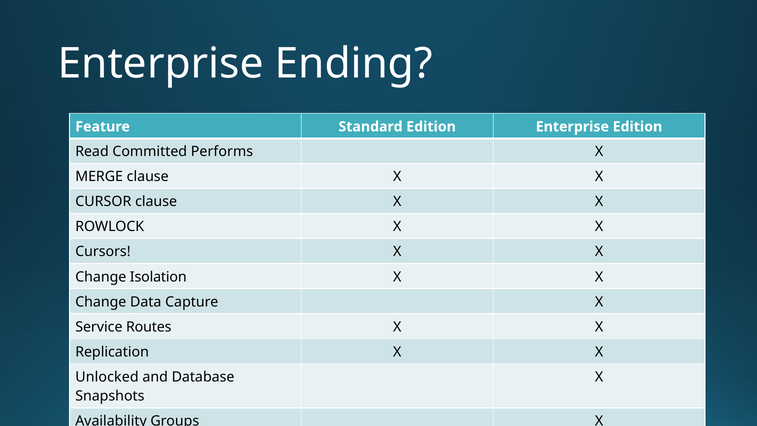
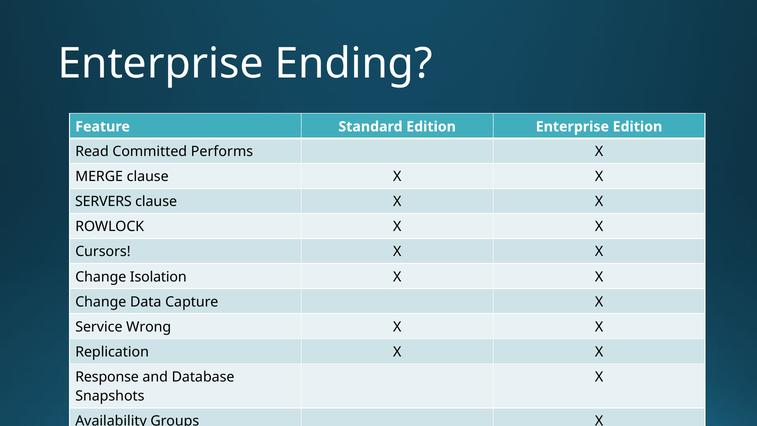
CURSOR: CURSOR -> SERVERS
Routes: Routes -> Wrong
Unlocked: Unlocked -> Response
